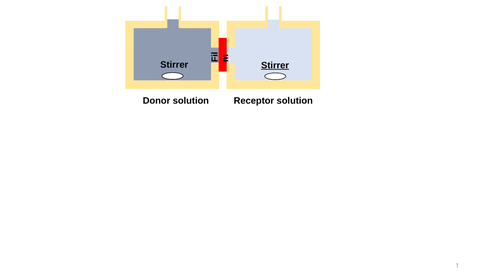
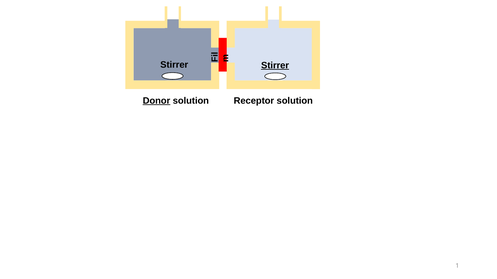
Donor underline: none -> present
